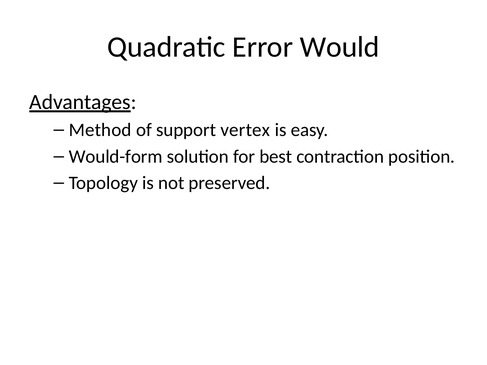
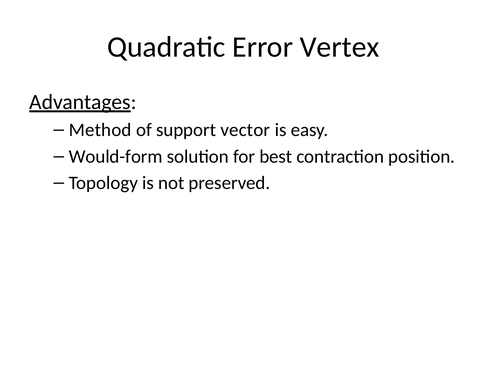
Would: Would -> Vertex
vertex: vertex -> vector
